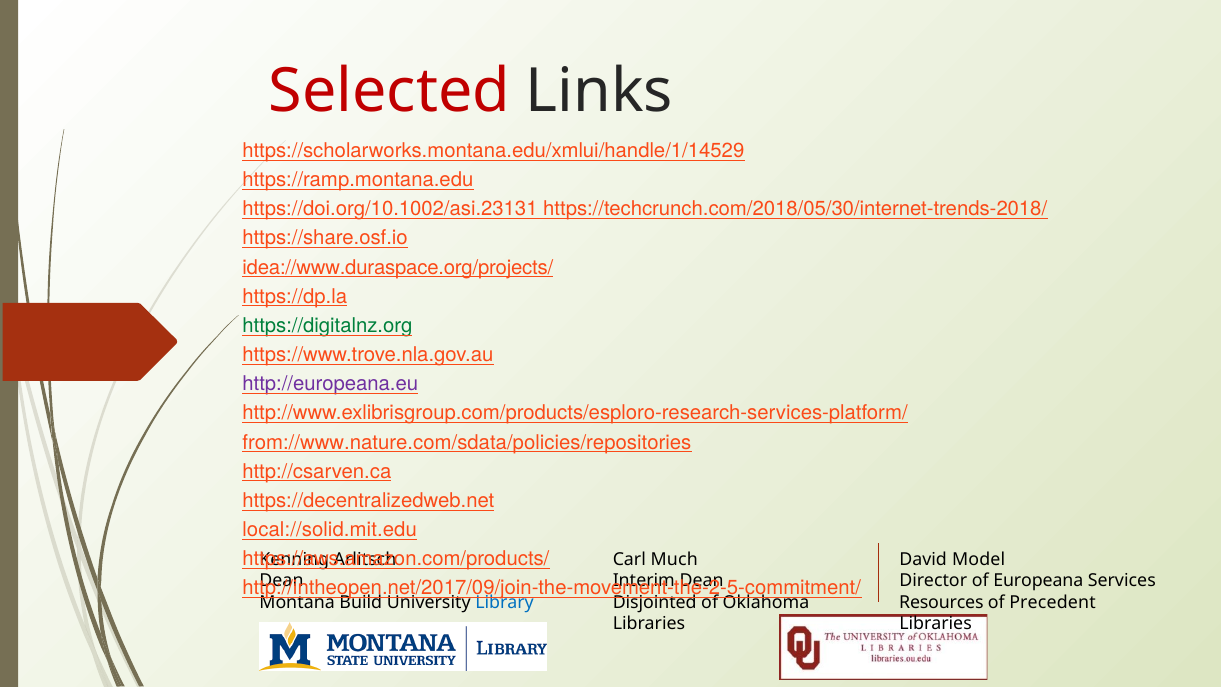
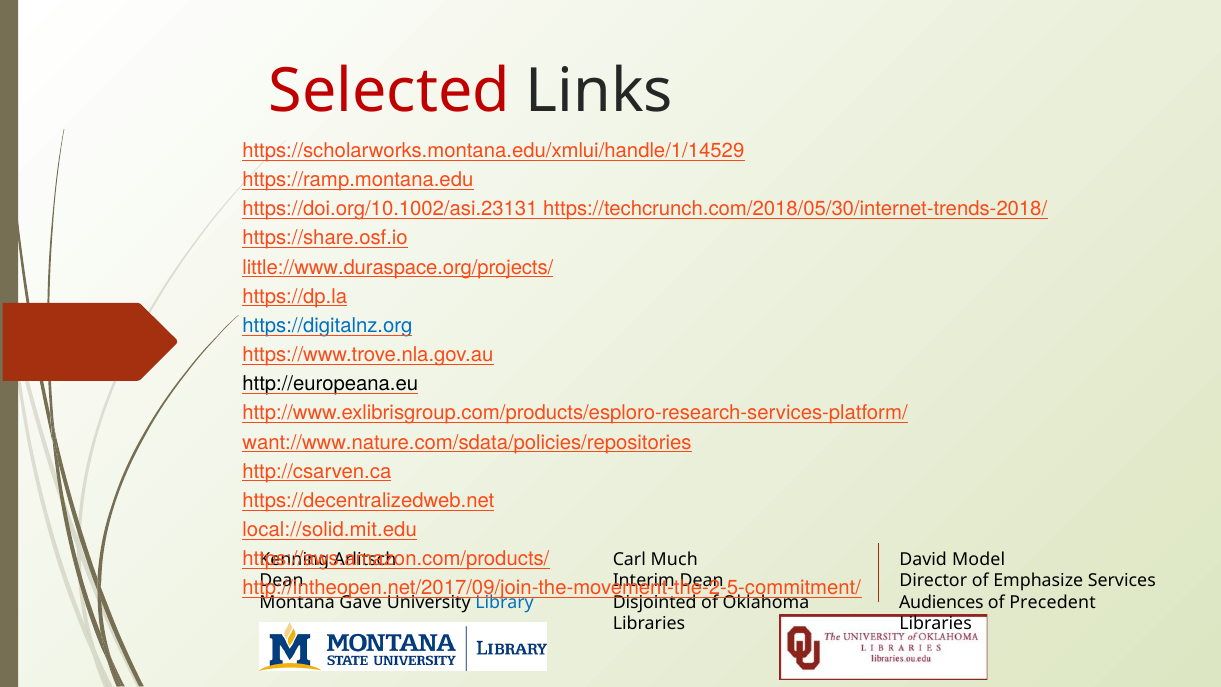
idea://www.duraspace.org/projects/: idea://www.duraspace.org/projects/ -> little://www.duraspace.org/projects/
https://digitalnz.org colour: green -> blue
http://europeana.eu colour: purple -> black
from://www.nature.com/sdata/policies/repositories: from://www.nature.com/sdata/policies/repositories -> want://www.nature.com/sdata/policies/repositories
Europeana: Europeana -> Emphasize
Build: Build -> Gave
Resources: Resources -> Audiences
